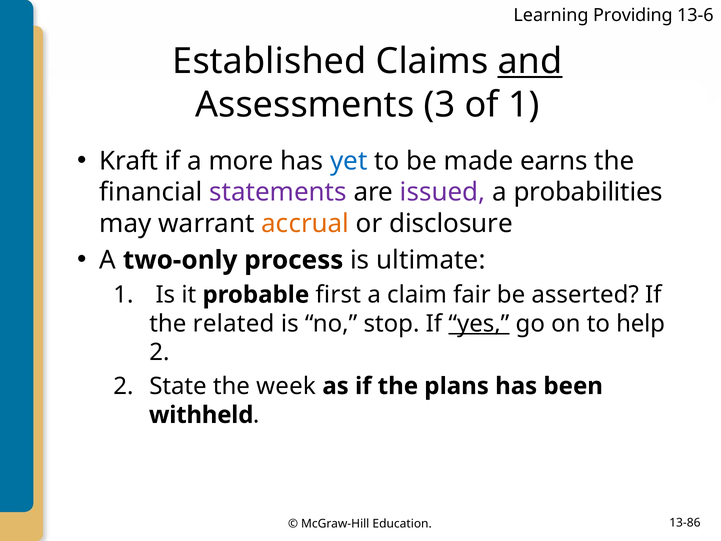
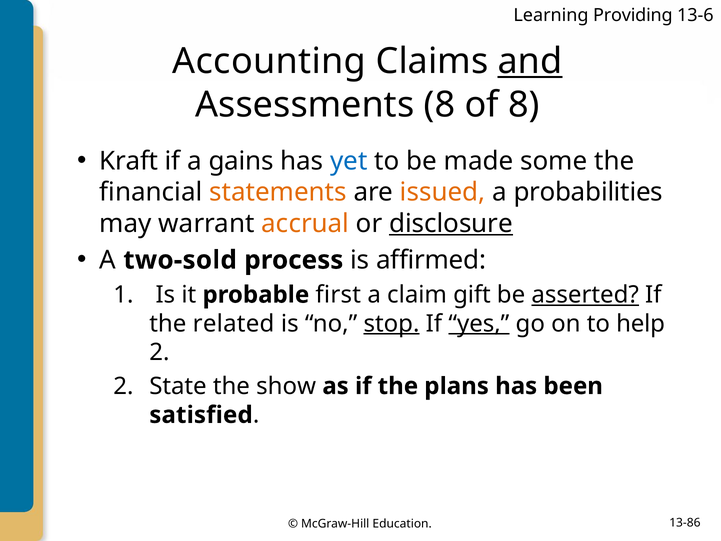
Established: Established -> Accounting
Assessments 3: 3 -> 8
of 1: 1 -> 8
more: more -> gains
earns: earns -> some
statements colour: purple -> orange
issued colour: purple -> orange
disclosure underline: none -> present
two-only: two-only -> two-sold
ultimate: ultimate -> affirmed
fair: fair -> gift
asserted underline: none -> present
stop underline: none -> present
week: week -> show
withheld: withheld -> satisfied
